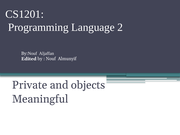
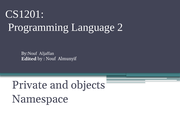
Meaningful: Meaningful -> Namespace
